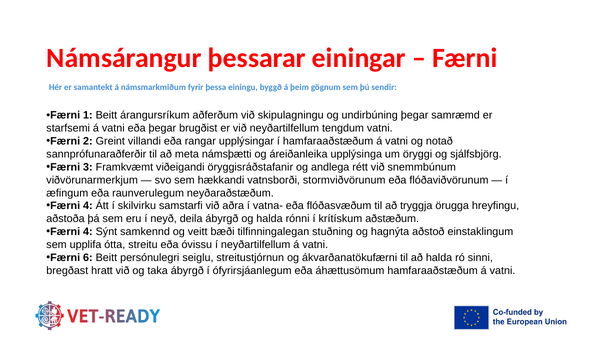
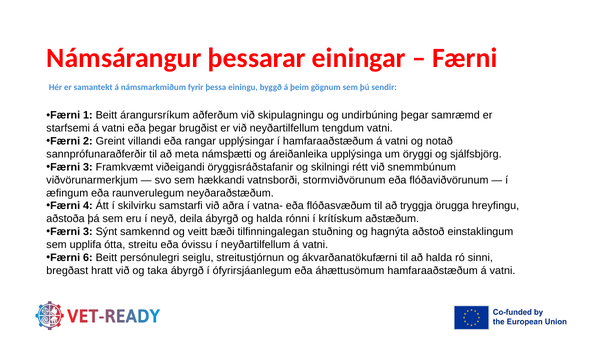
andlega: andlega -> skilningi
4 at (88, 231): 4 -> 3
